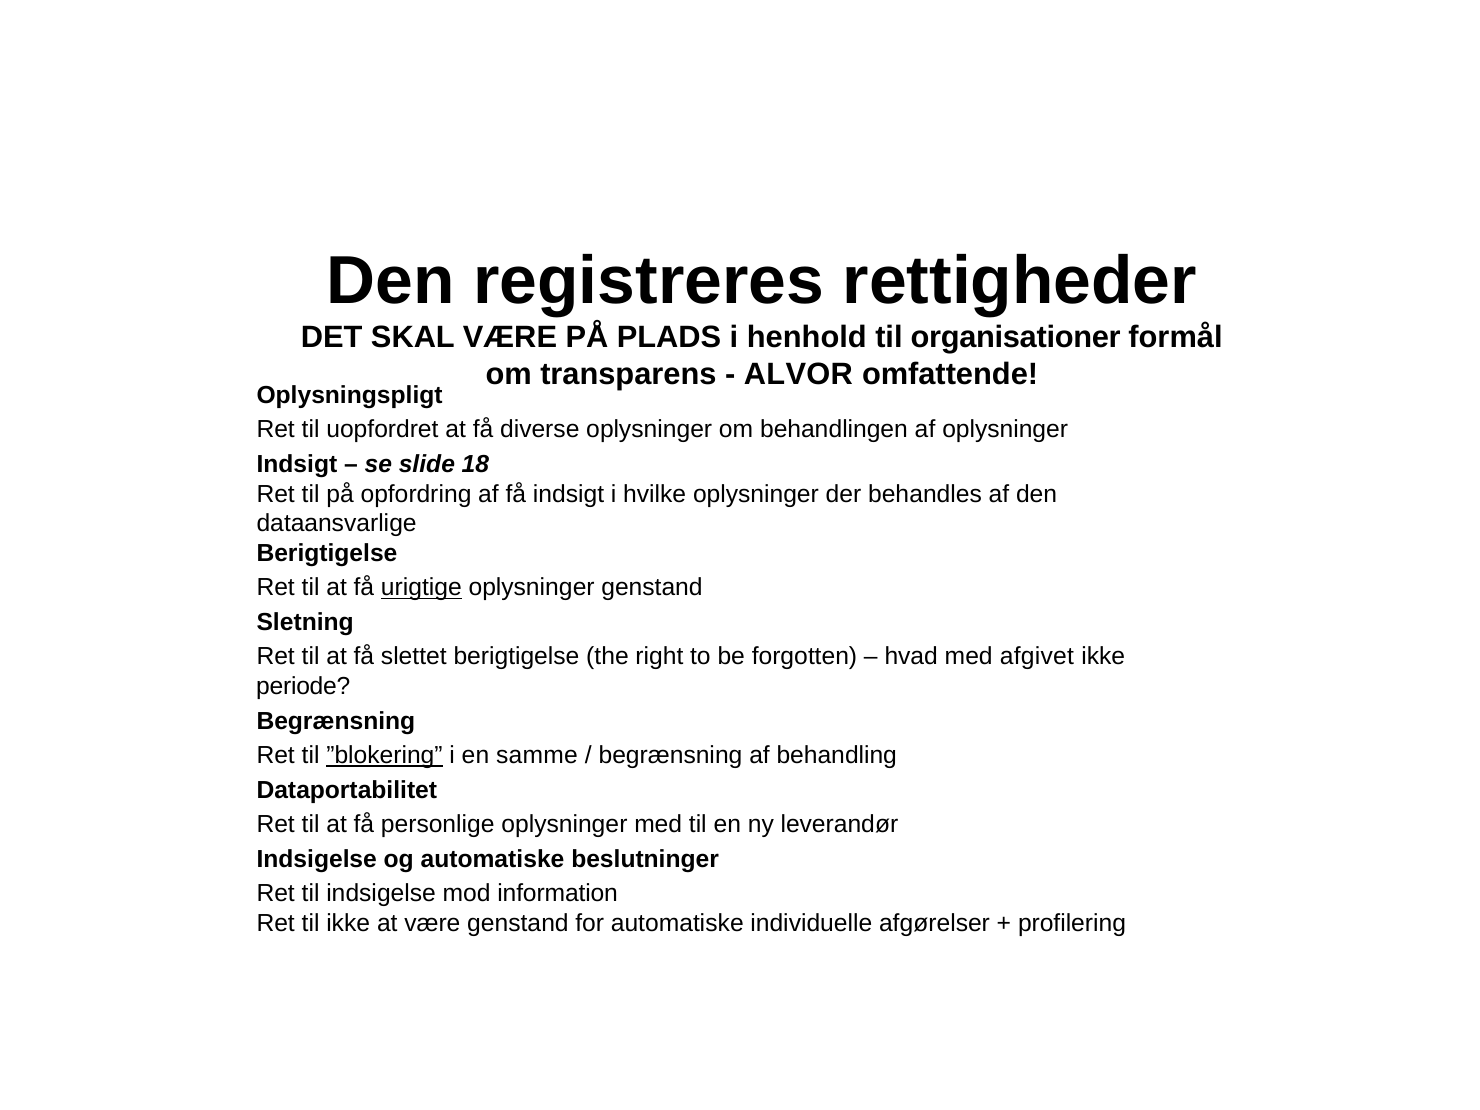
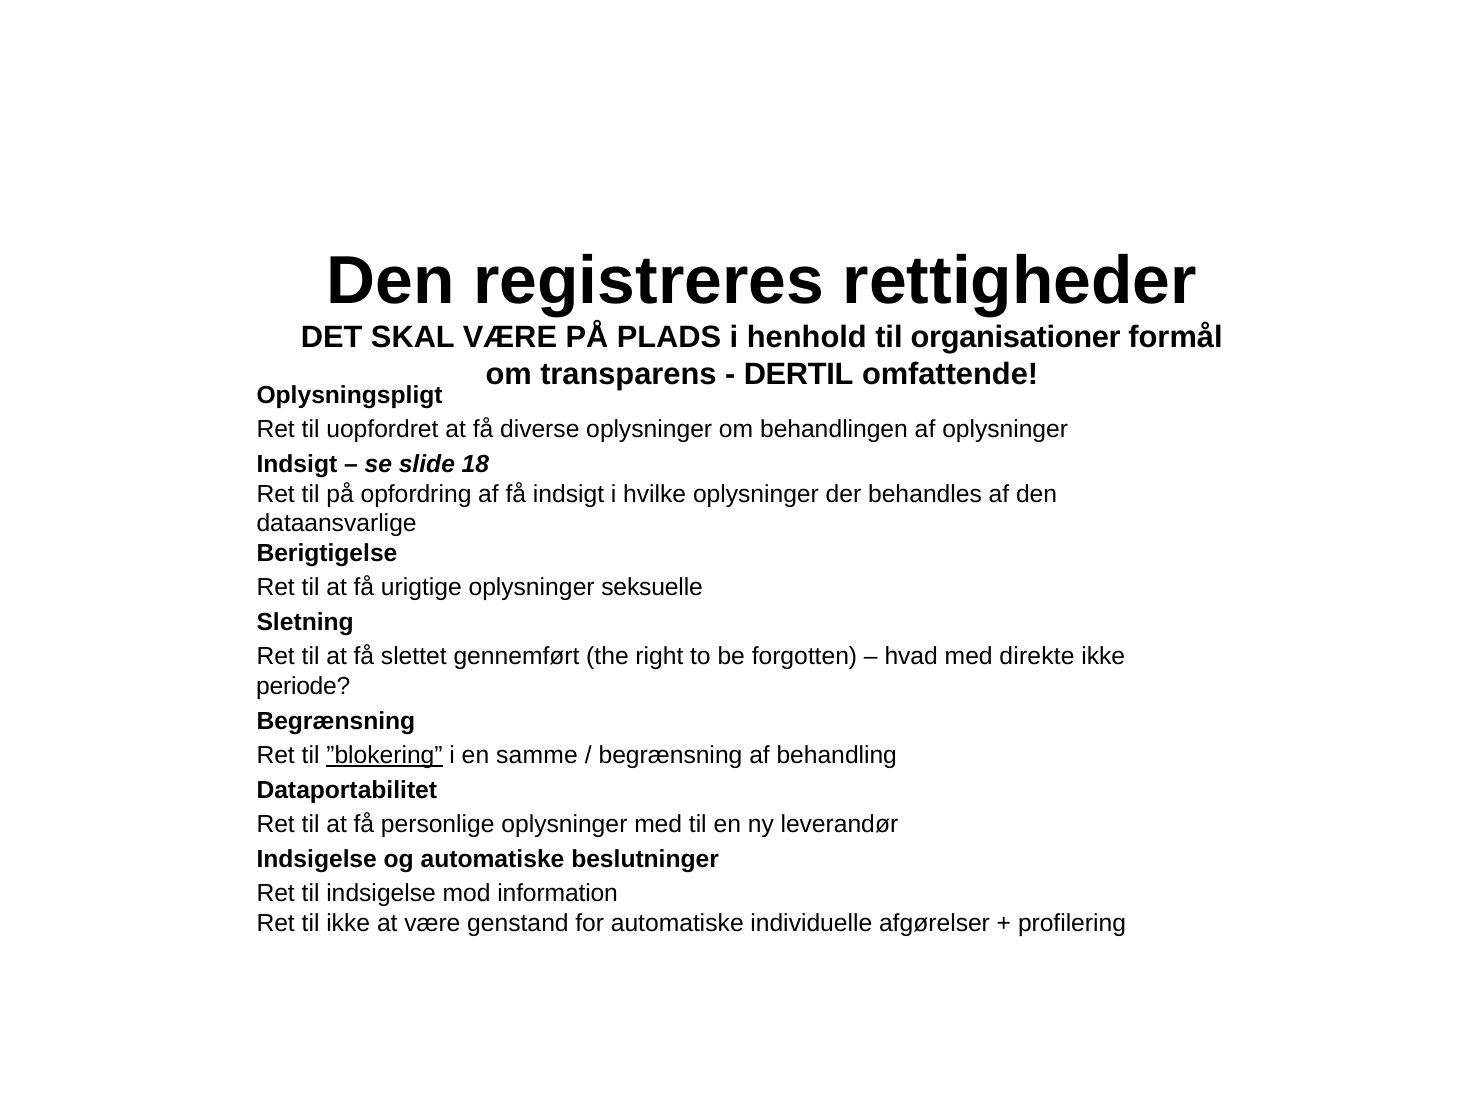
ALVOR: ALVOR -> DERTIL
urigtige underline: present -> none
oplysninger genstand: genstand -> seksuelle
slettet berigtigelse: berigtigelse -> gennemført
afgivet: afgivet -> direkte
